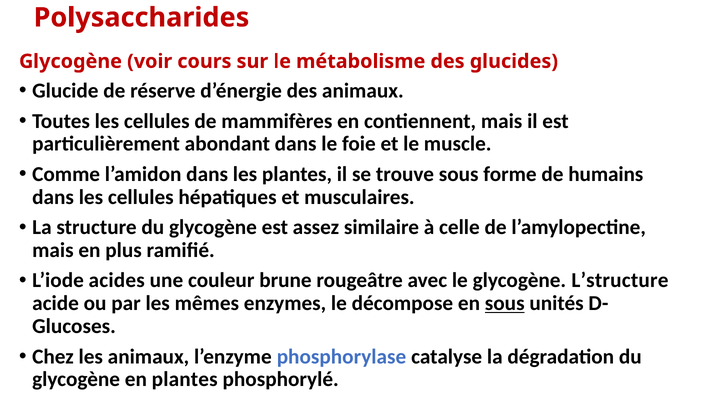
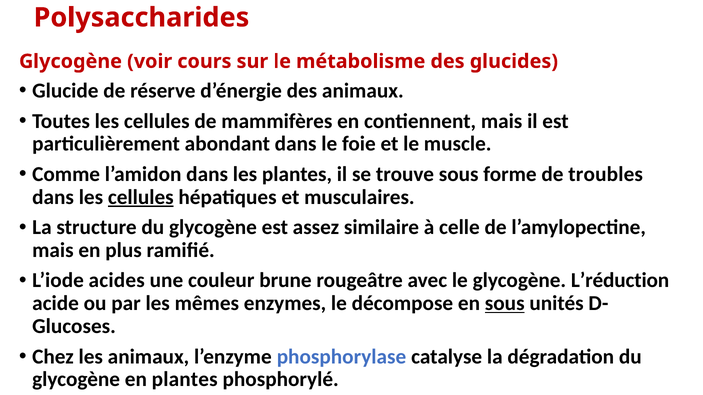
humains: humains -> troubles
cellules at (141, 197) underline: none -> present
L’structure: L’structure -> L’réduction
